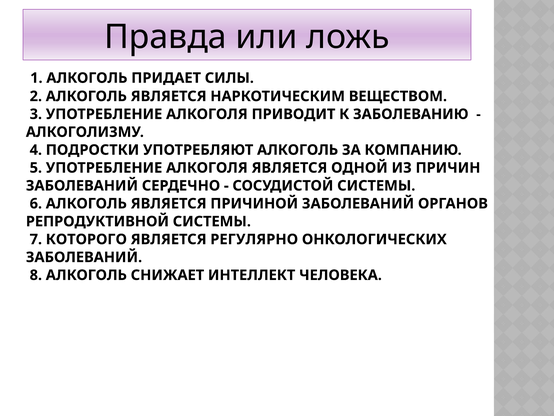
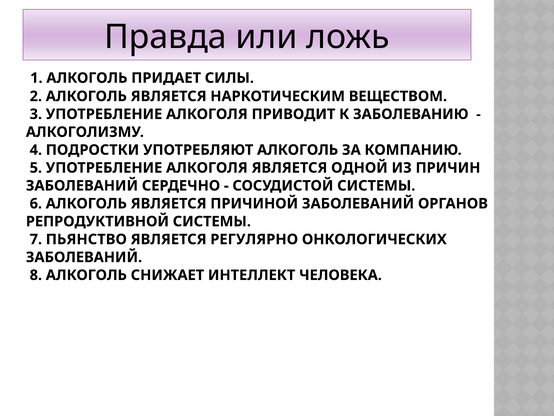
КОТОРОГО: КОТОРОГО -> ПЬЯНСТВО
